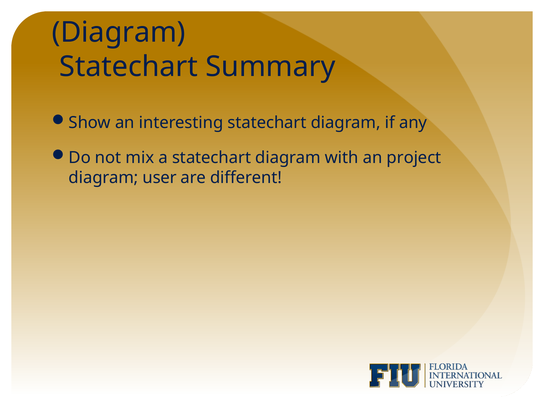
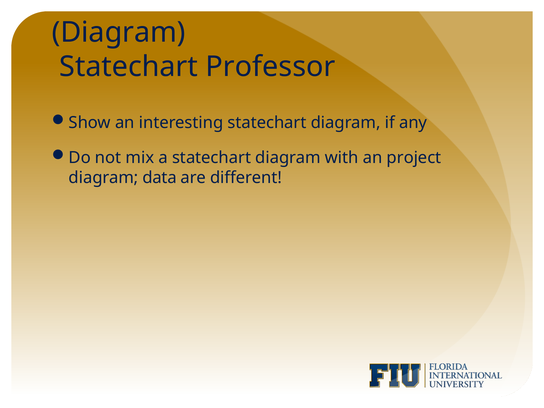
Summary: Summary -> Professor
user: user -> data
